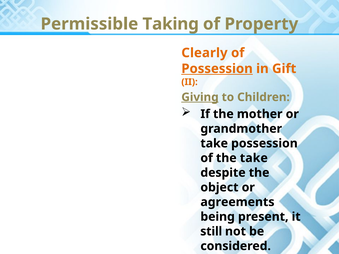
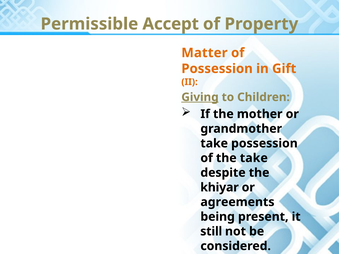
Taking: Taking -> Accept
Clearly: Clearly -> Matter
Possession at (217, 69) underline: present -> none
object: object -> khiyar
